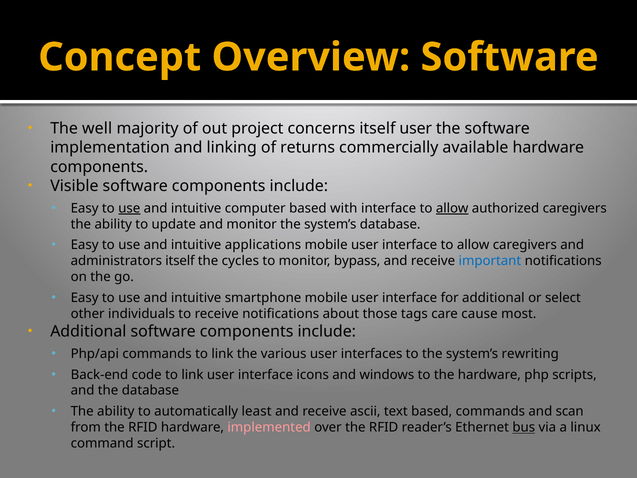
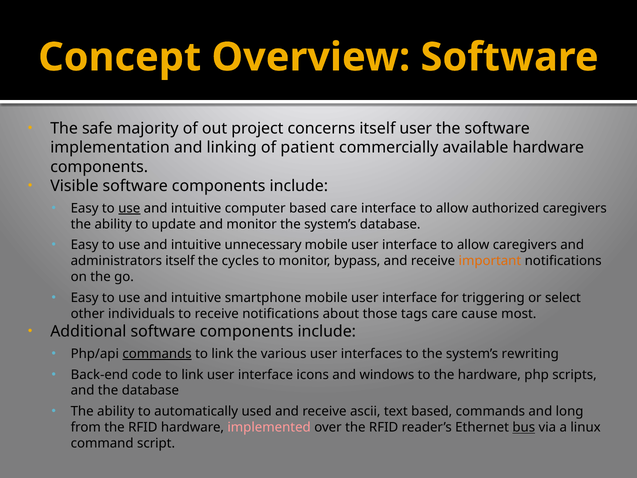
well: well -> safe
returns: returns -> patient
based with: with -> care
allow at (452, 208) underline: present -> none
applications: applications -> unnecessary
important colour: blue -> orange
for additional: additional -> triggering
commands at (157, 354) underline: none -> present
least: least -> used
scan: scan -> long
